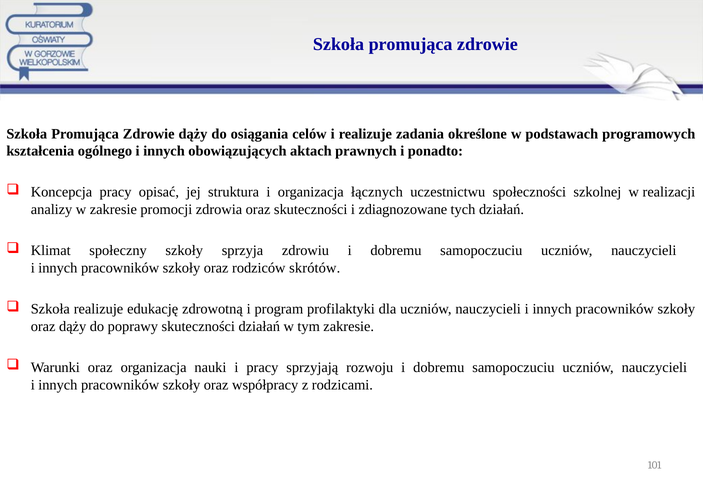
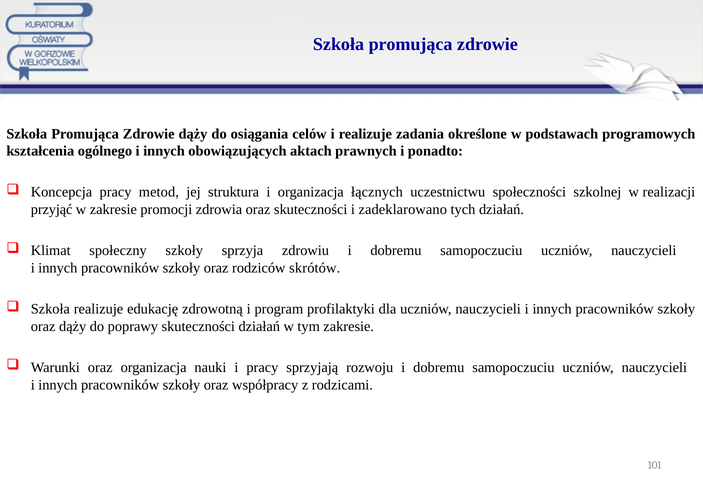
opisać: opisać -> metod
analizy: analizy -> przyjąć
zdiagnozowane: zdiagnozowane -> zadeklarowano
